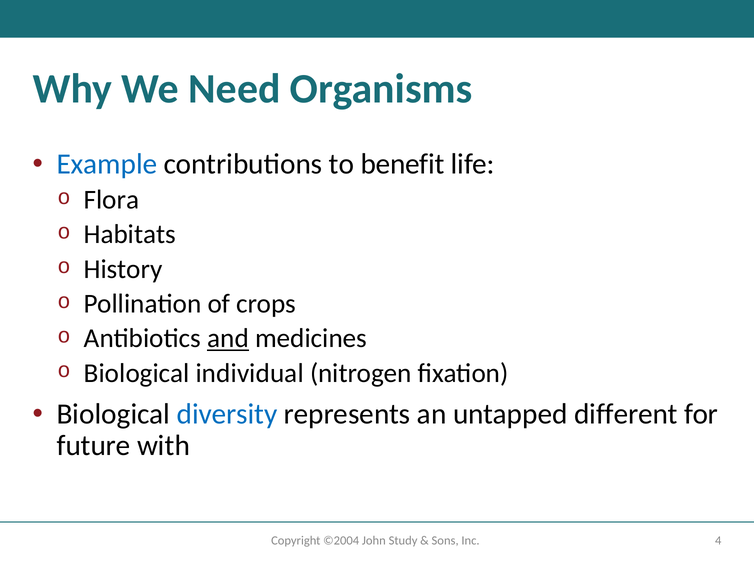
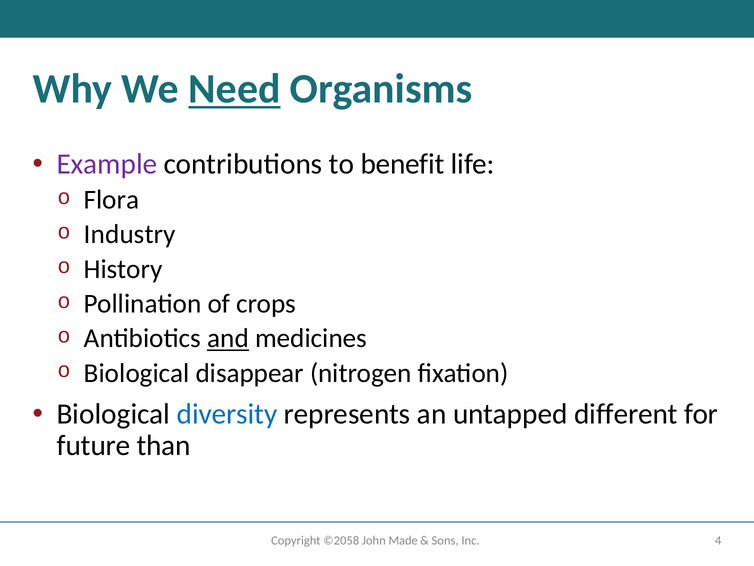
Need underline: none -> present
Example colour: blue -> purple
Habitats: Habitats -> Industry
individual: individual -> disappear
with: with -> than
©2004: ©2004 -> ©2058
Study: Study -> Made
